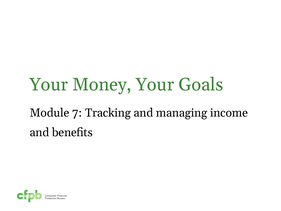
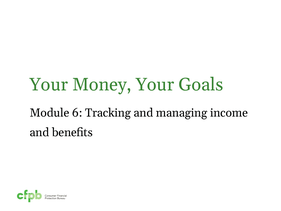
7: 7 -> 6
